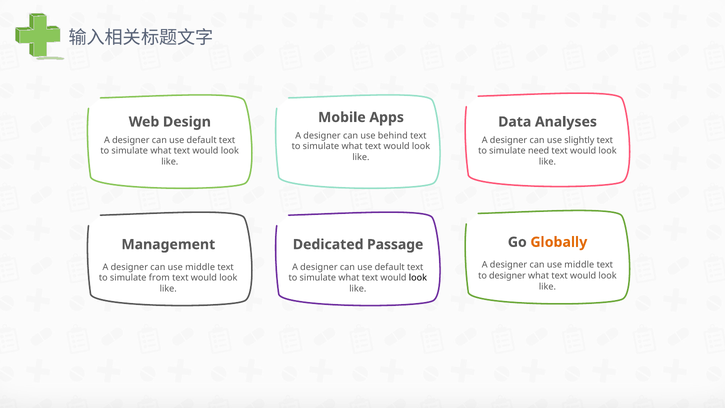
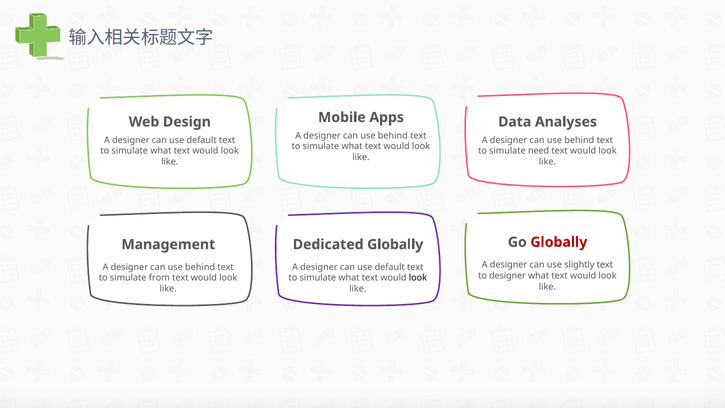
slightly at (579, 140): slightly -> behind
Globally at (559, 242) colour: orange -> red
Dedicated Passage: Passage -> Globally
middle at (579, 265): middle -> slightly
middle at (200, 267): middle -> behind
